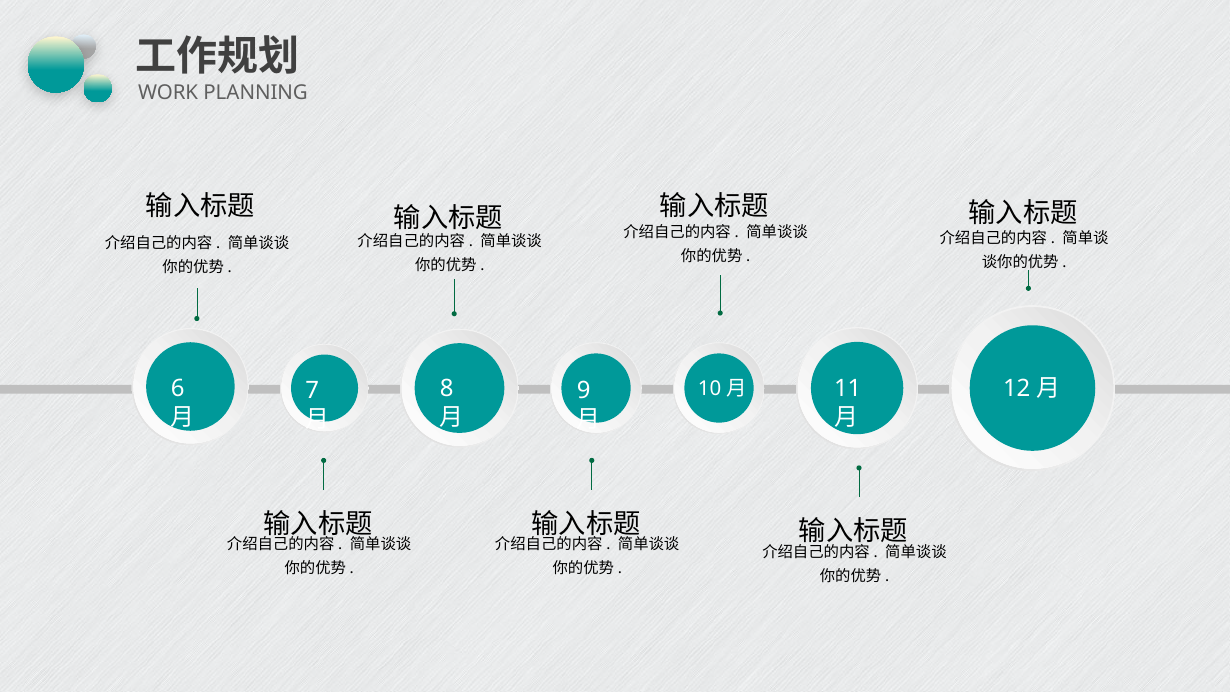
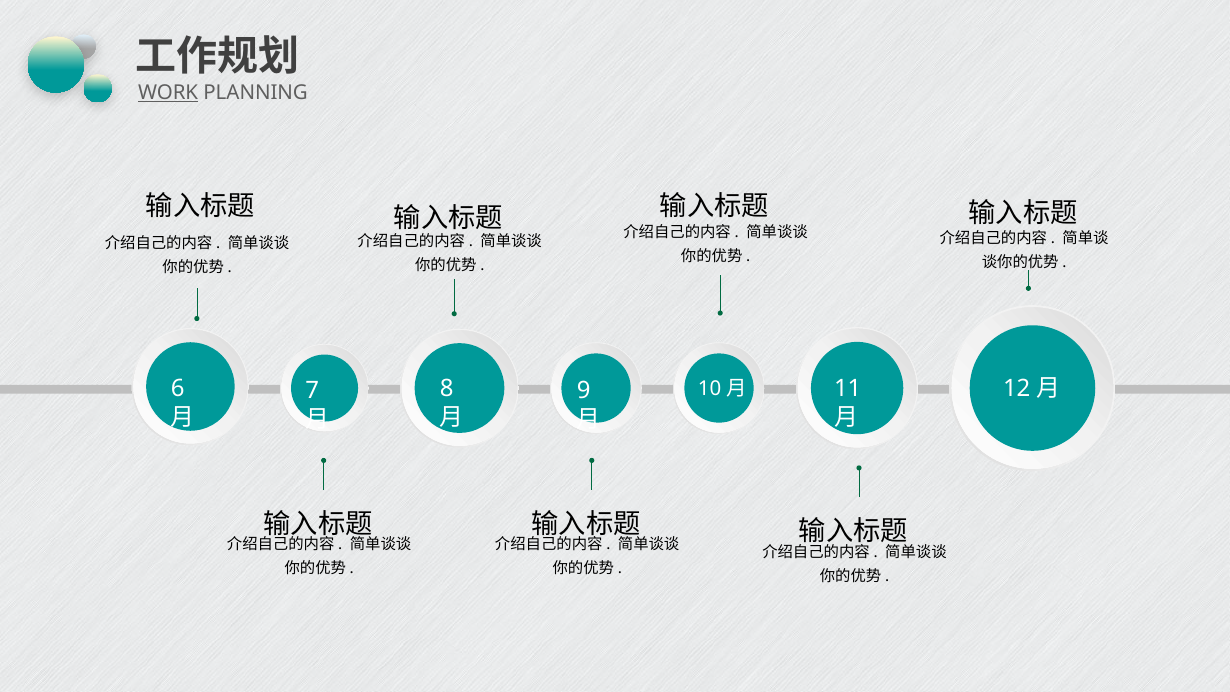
WORK underline: none -> present
